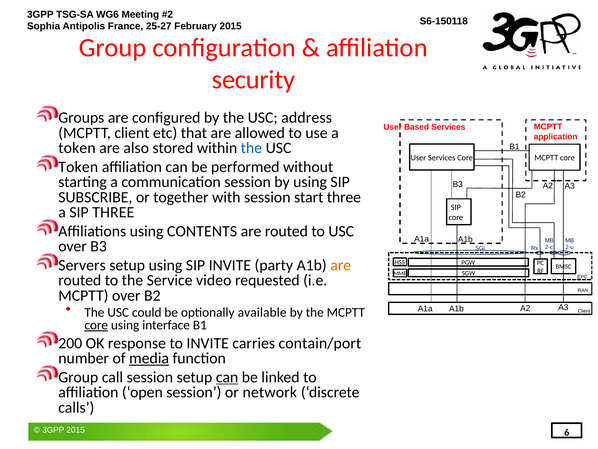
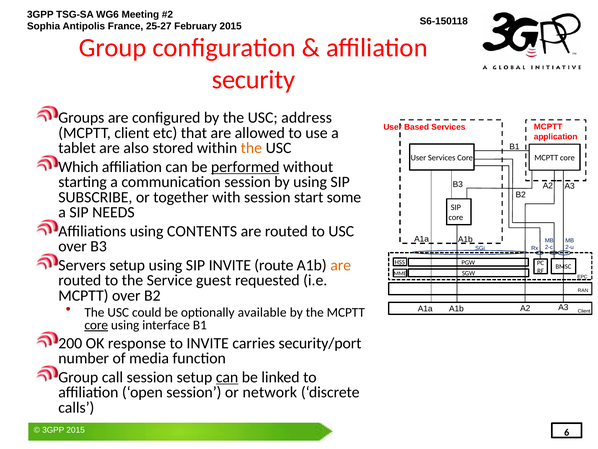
token at (77, 148): token -> tablet
the at (251, 148) colour: blue -> orange
Token at (78, 167): Token -> Which
performed underline: none -> present
start three: three -> some
SIP THREE: THREE -> NEEDS
party: party -> route
video: video -> guest
contain/port: contain/port -> security/port
media underline: present -> none
